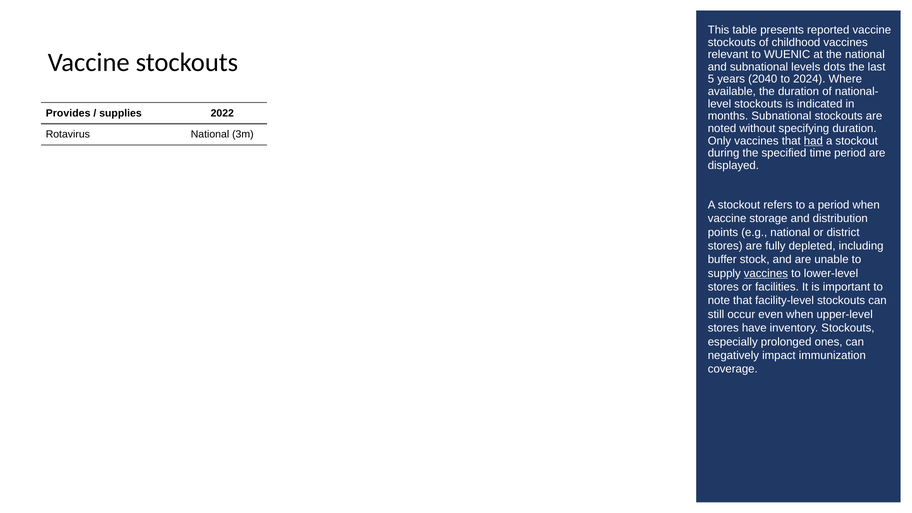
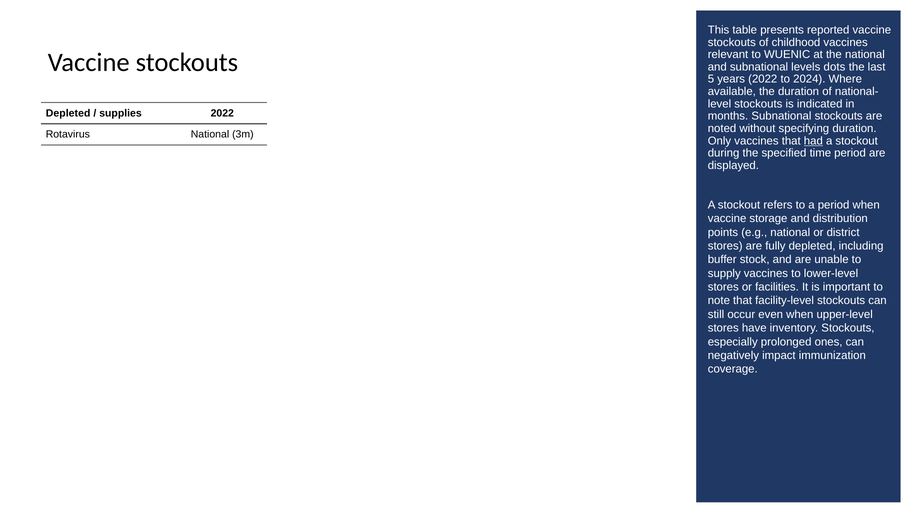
years 2040: 2040 -> 2022
Provides at (68, 113): Provides -> Depleted
vaccines at (766, 273) underline: present -> none
